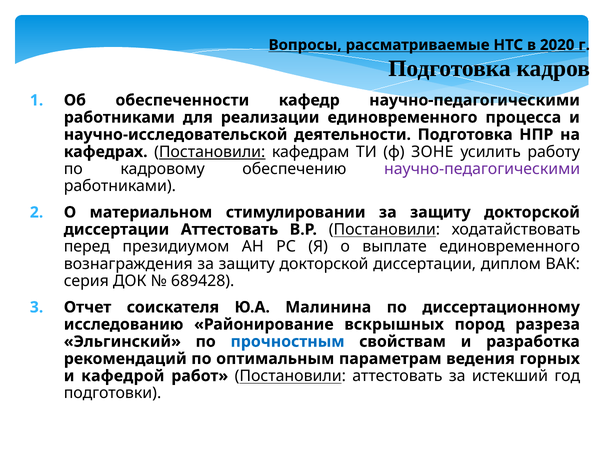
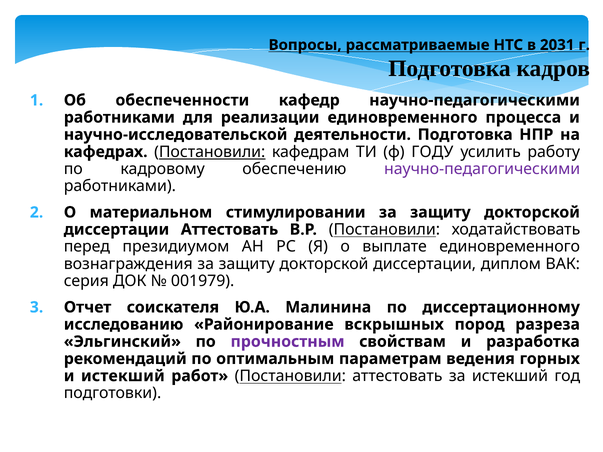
2020: 2020 -> 2031
ЗОНЕ: ЗОНЕ -> ГОДУ
689428: 689428 -> 001979
прочностным colour: blue -> purple
и кафедрой: кафедрой -> истекший
